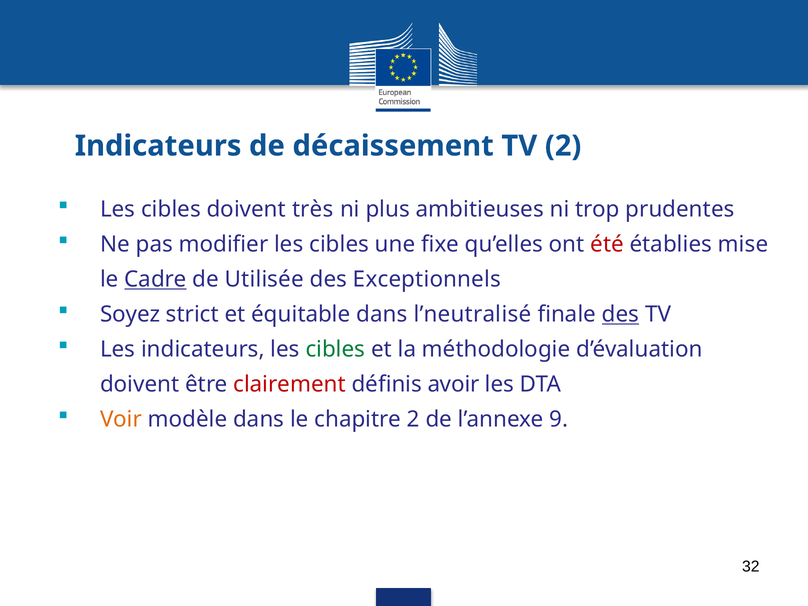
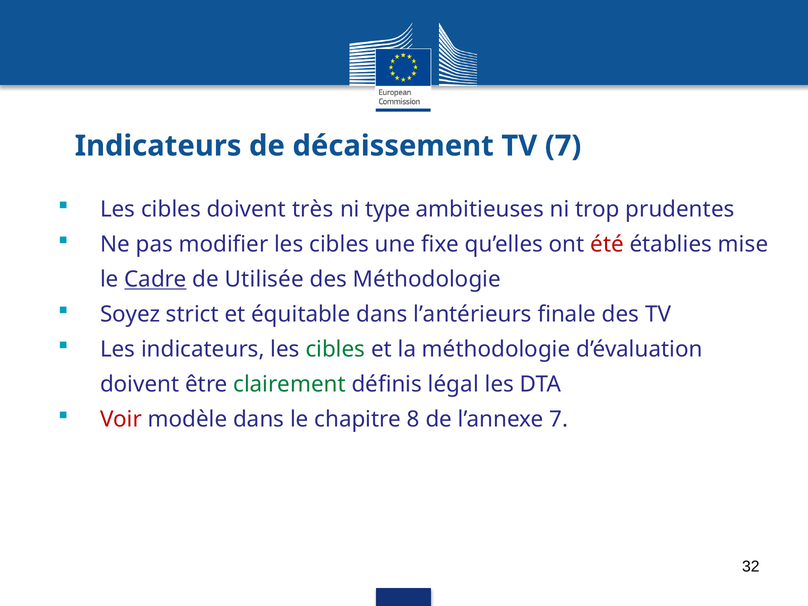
TV 2: 2 -> 7
plus: plus -> type
des Exceptionnels: Exceptionnels -> Méthodologie
l’neutralisé: l’neutralisé -> l’antérieurs
des at (620, 314) underline: present -> none
clairement colour: red -> green
avoir: avoir -> légal
Voir colour: orange -> red
chapitre 2: 2 -> 8
l’annexe 9: 9 -> 7
